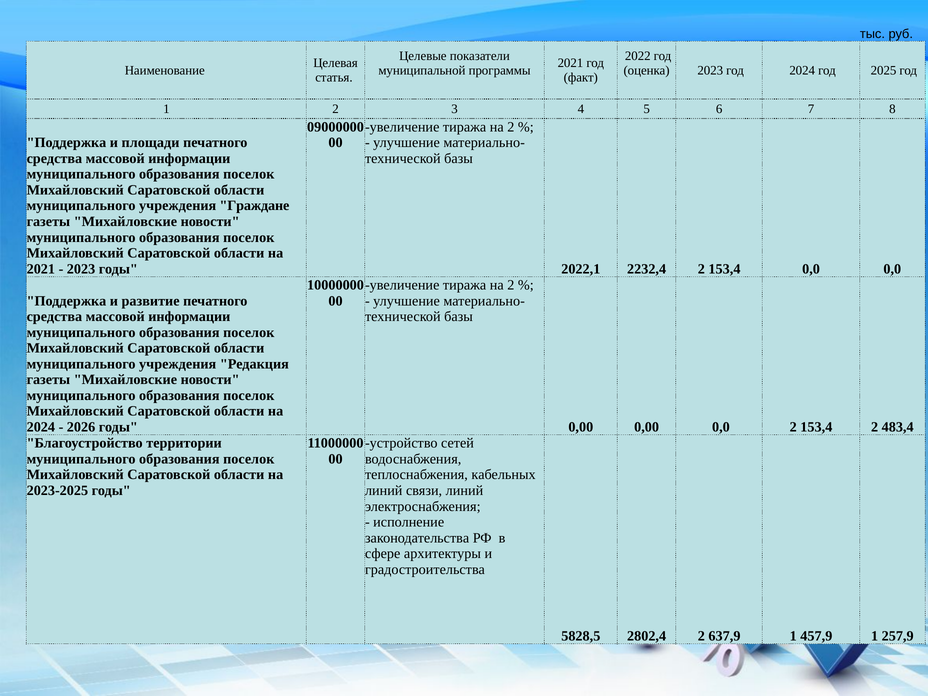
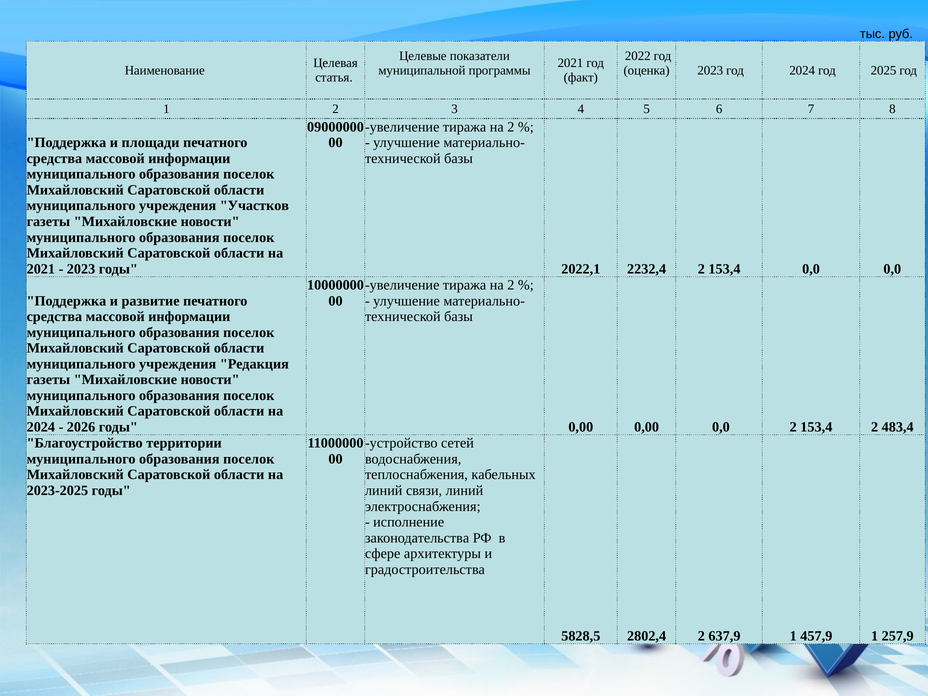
Граждане: Граждане -> Участков
